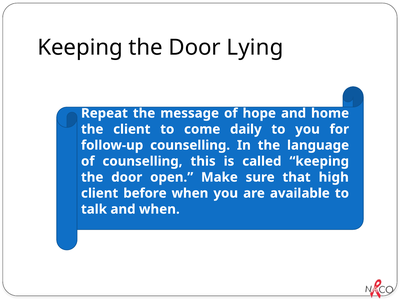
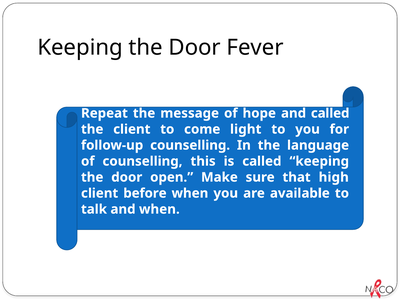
Lying: Lying -> Fever
and home: home -> called
daily: daily -> light
